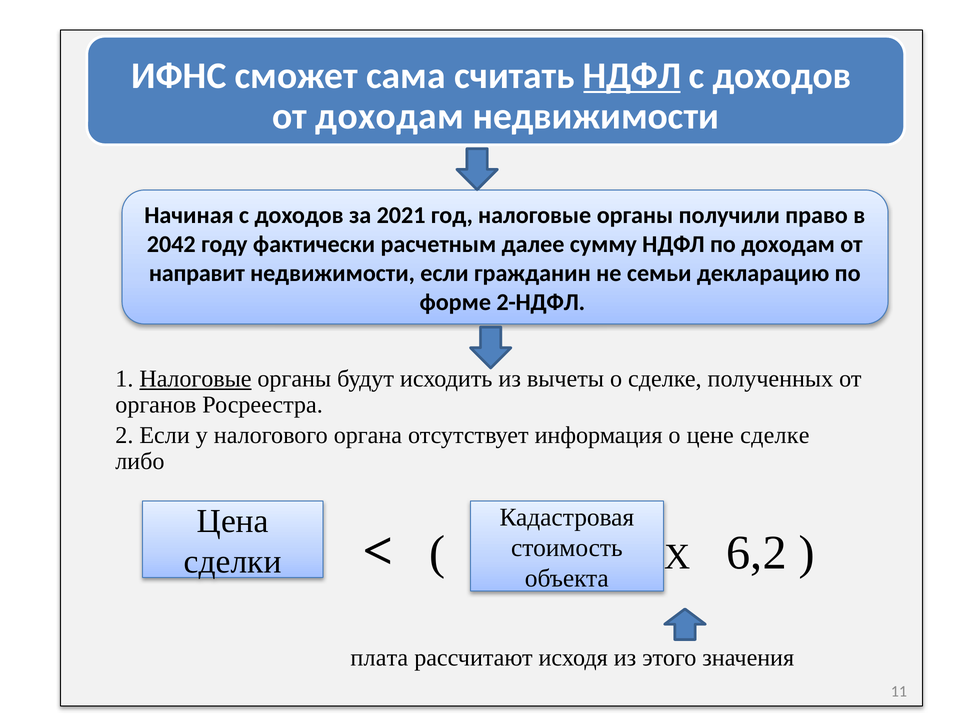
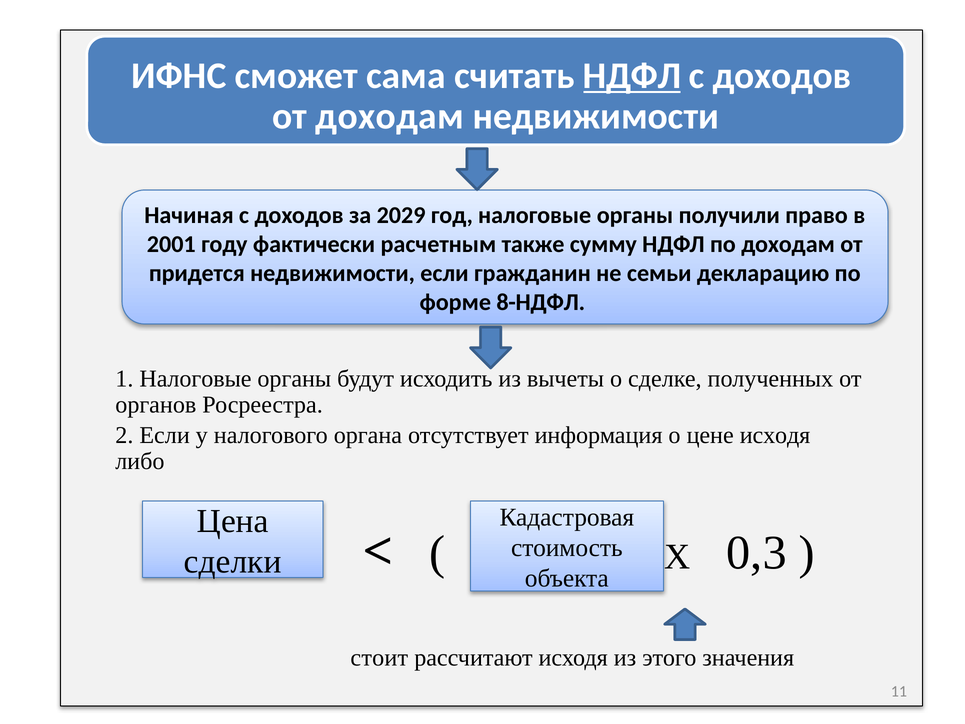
2021: 2021 -> 2029
2042: 2042 -> 2001
далее: далее -> также
направит: направит -> придется
2-НДФЛ: 2-НДФЛ -> 8-НДФЛ
Налоговые at (195, 379) underline: present -> none
цене сделке: сделке -> исходя
6,2: 6,2 -> 0,3
плата: плата -> стоит
